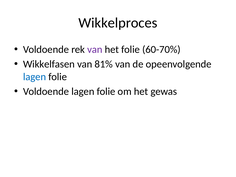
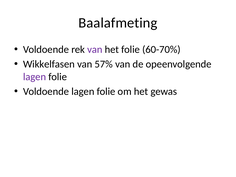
Wikkelproces: Wikkelproces -> Baalafmeting
81%: 81% -> 57%
lagen at (35, 77) colour: blue -> purple
